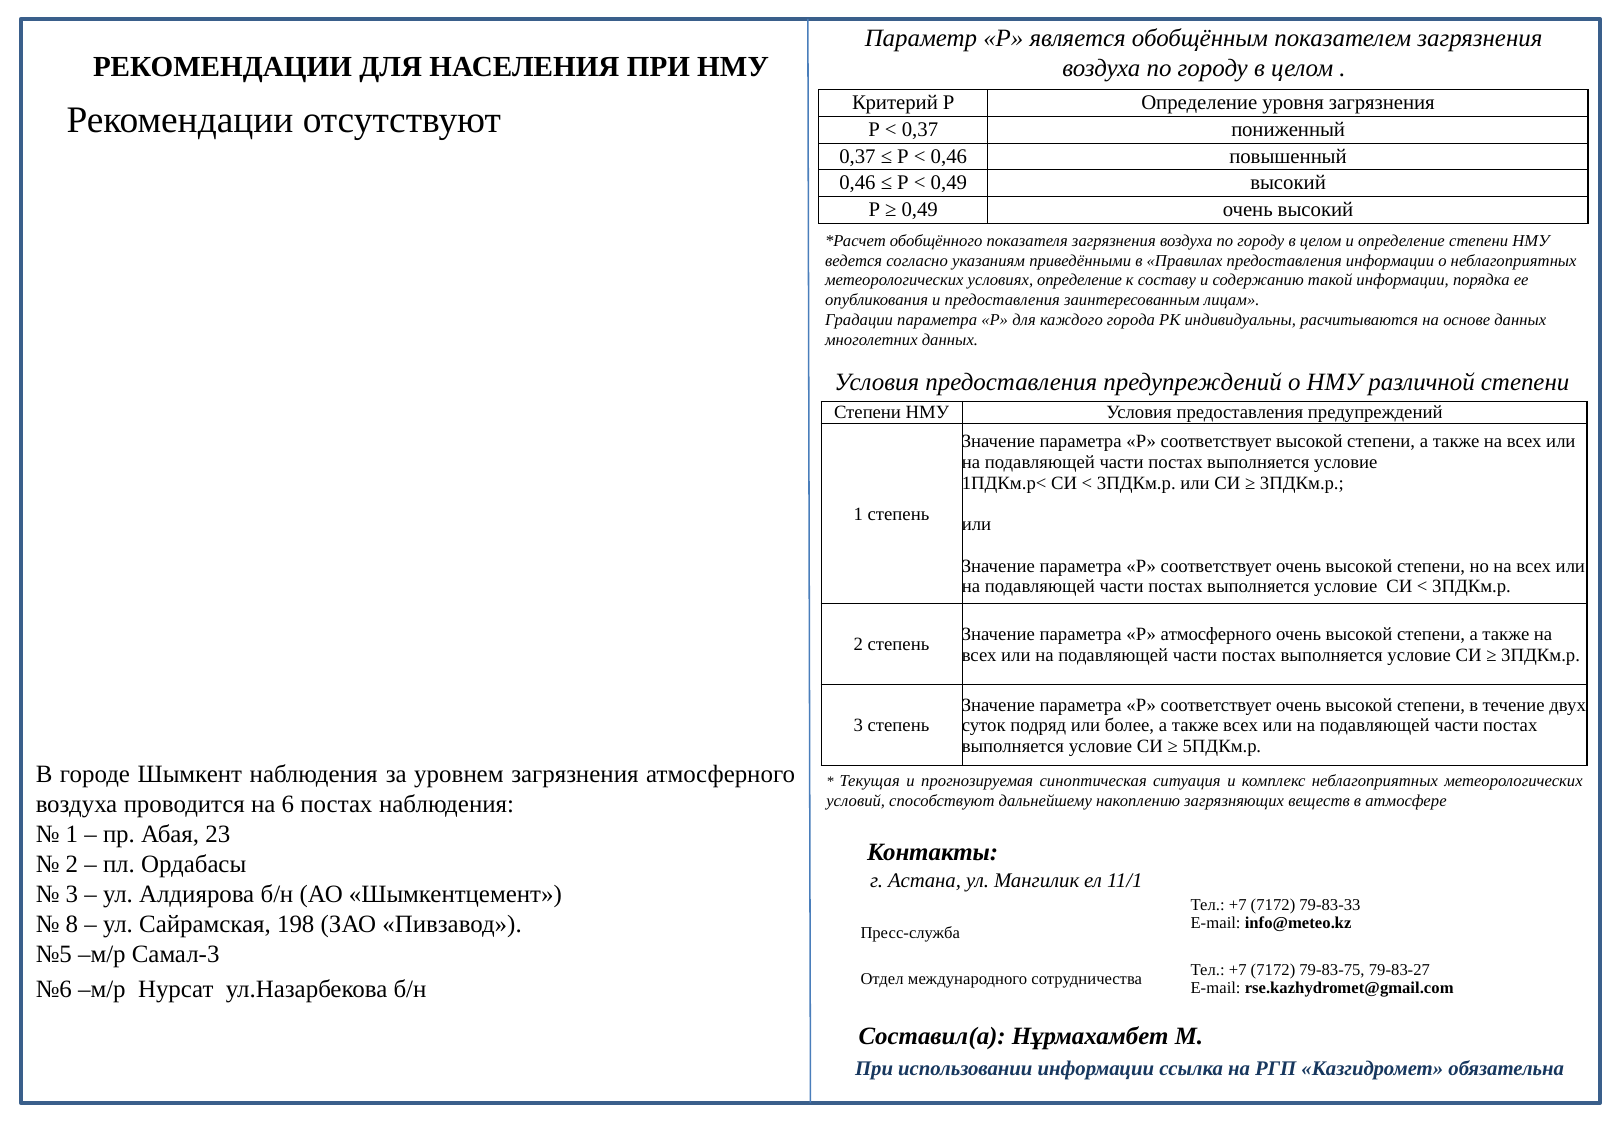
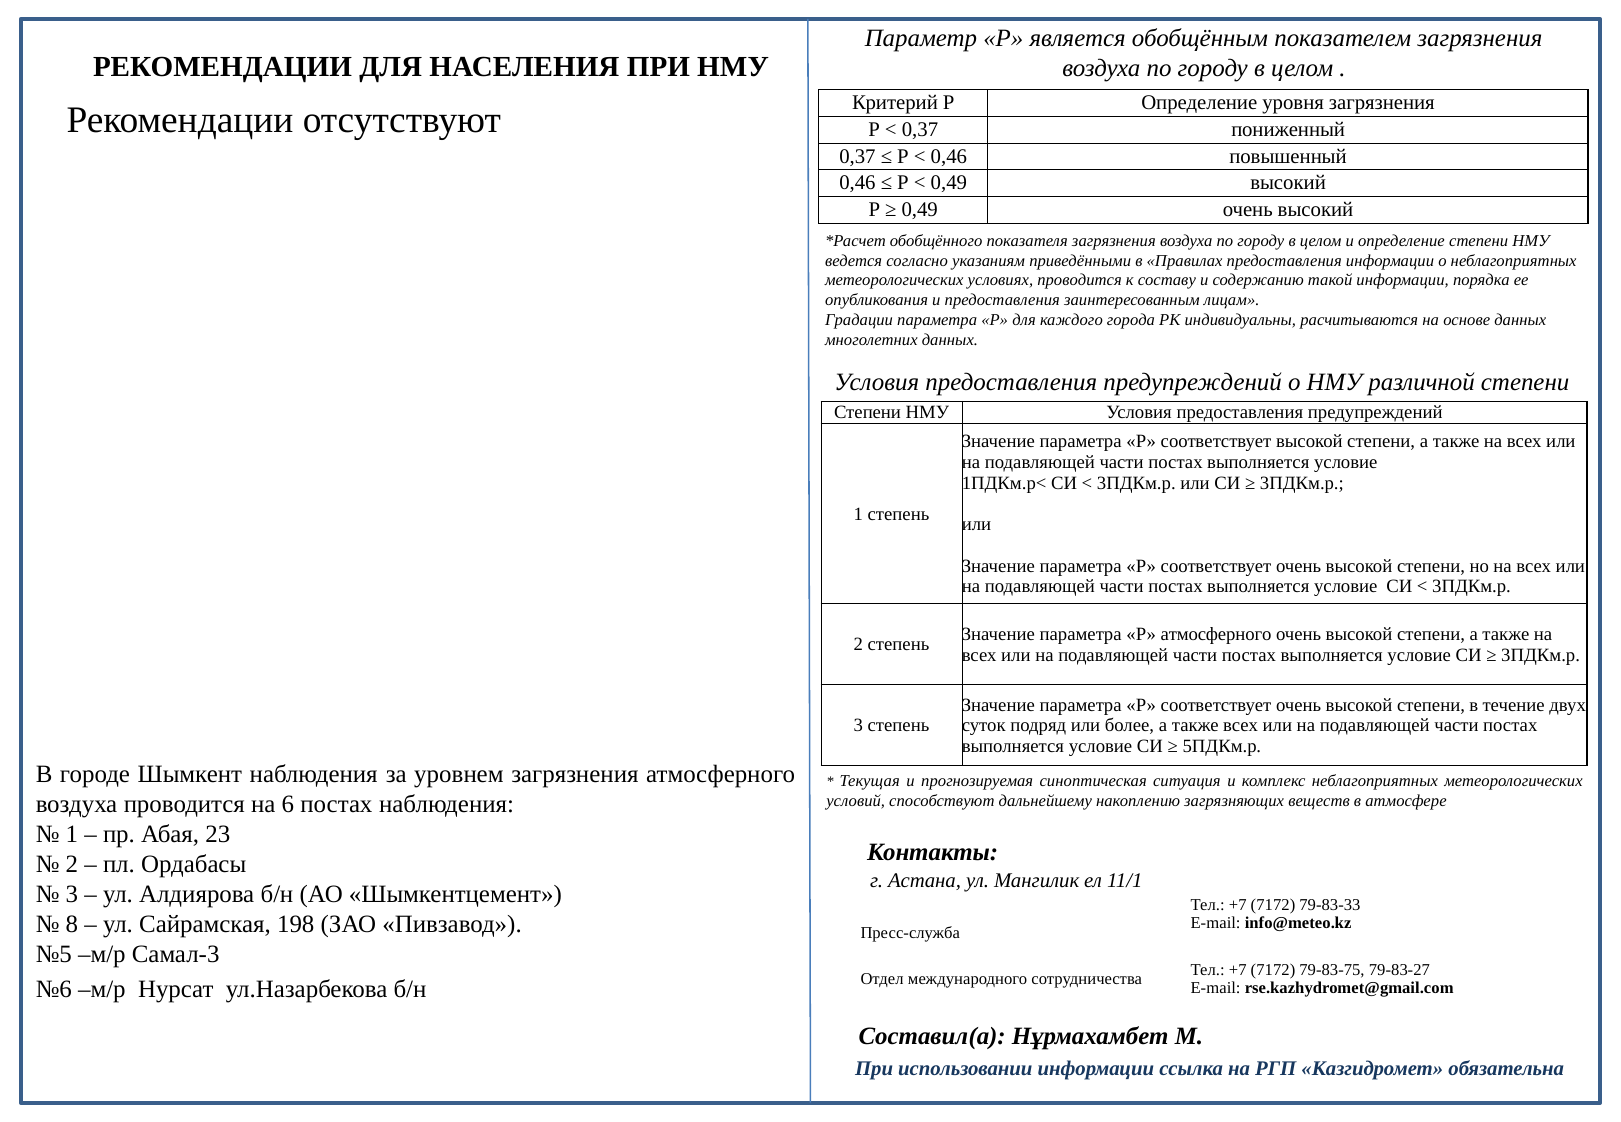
условиях определение: определение -> проводится
